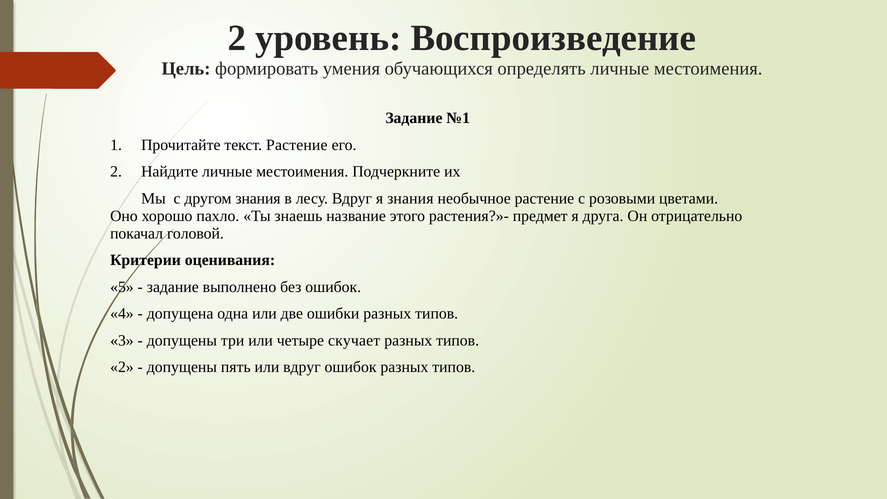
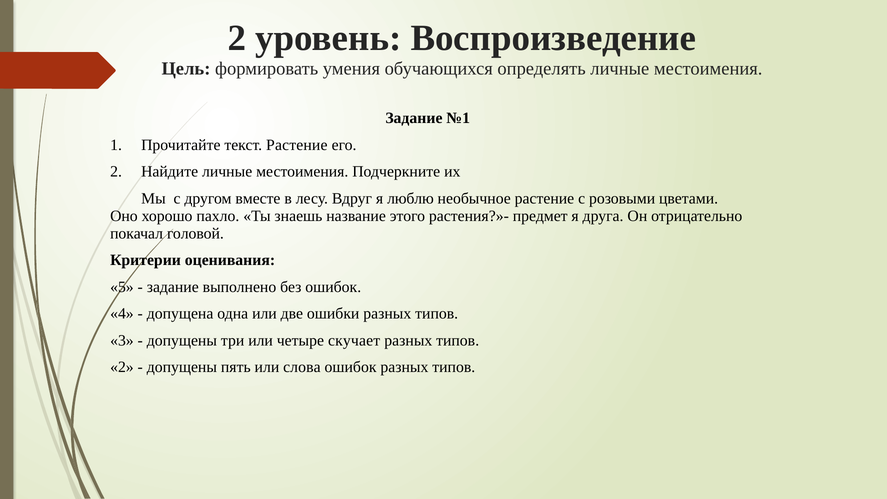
другом знания: знания -> вместе
я знания: знания -> люблю
или вдруг: вдруг -> слова
